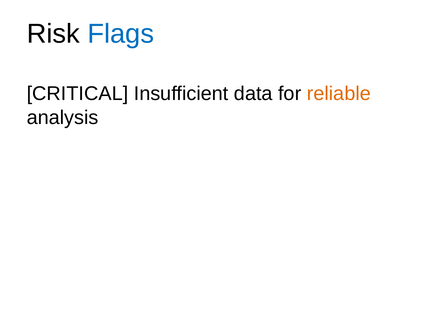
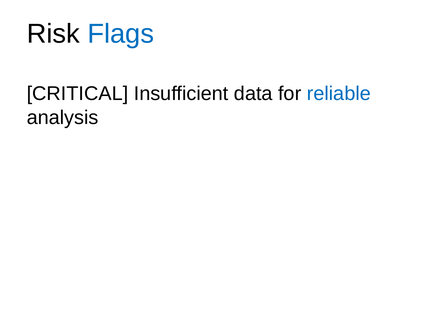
reliable colour: orange -> blue
